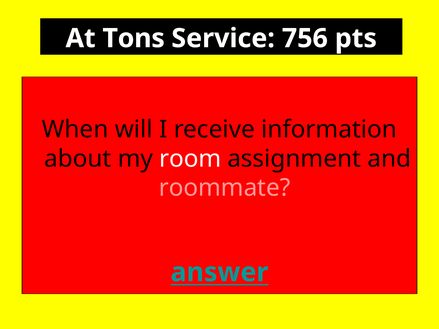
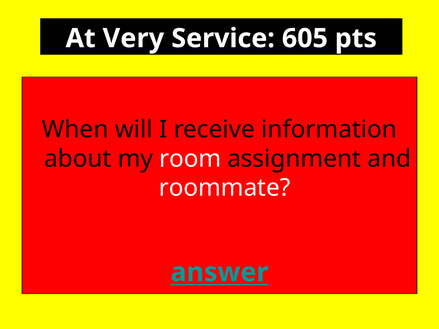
Tons: Tons -> Very
756: 756 -> 605
roommate colour: pink -> white
